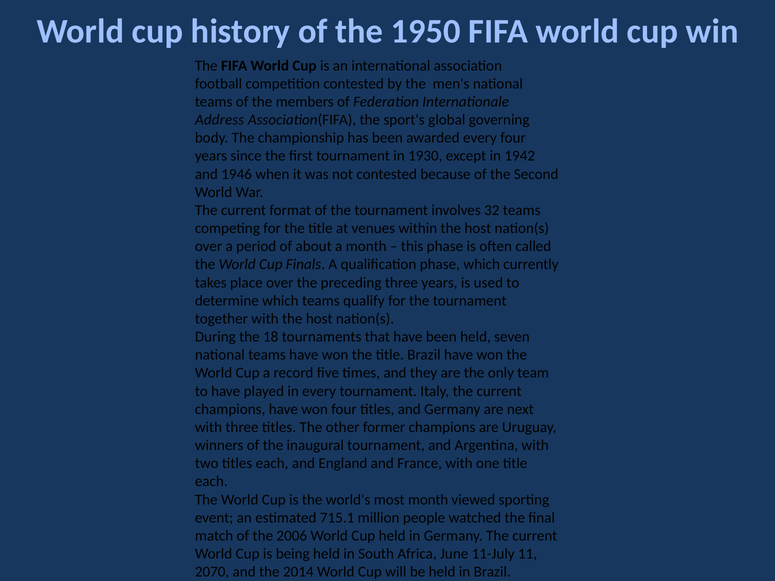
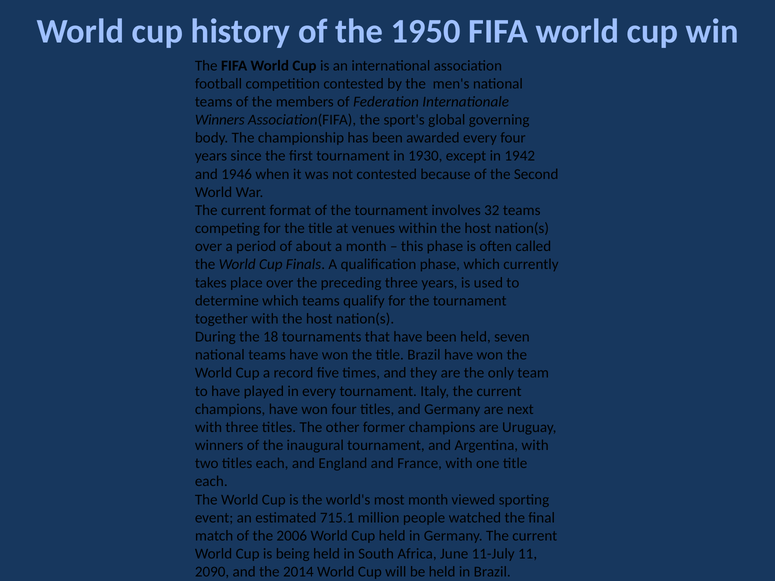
Address at (220, 120): Address -> Winners
2070: 2070 -> 2090
